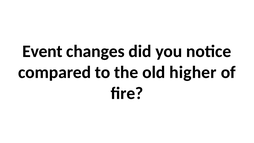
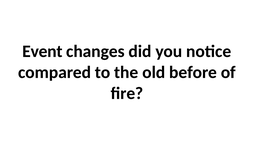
higher: higher -> before
